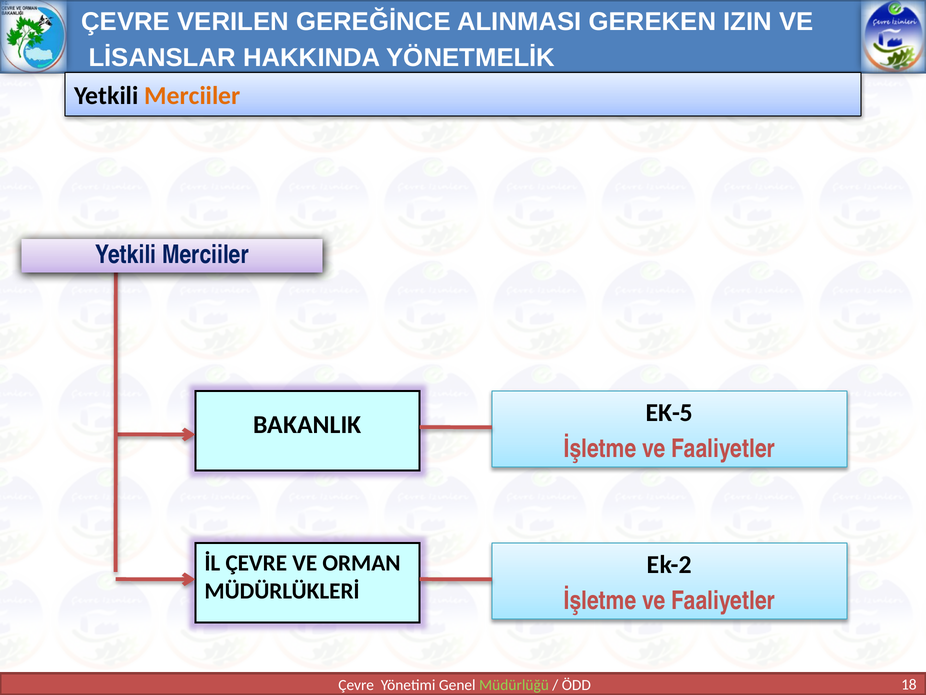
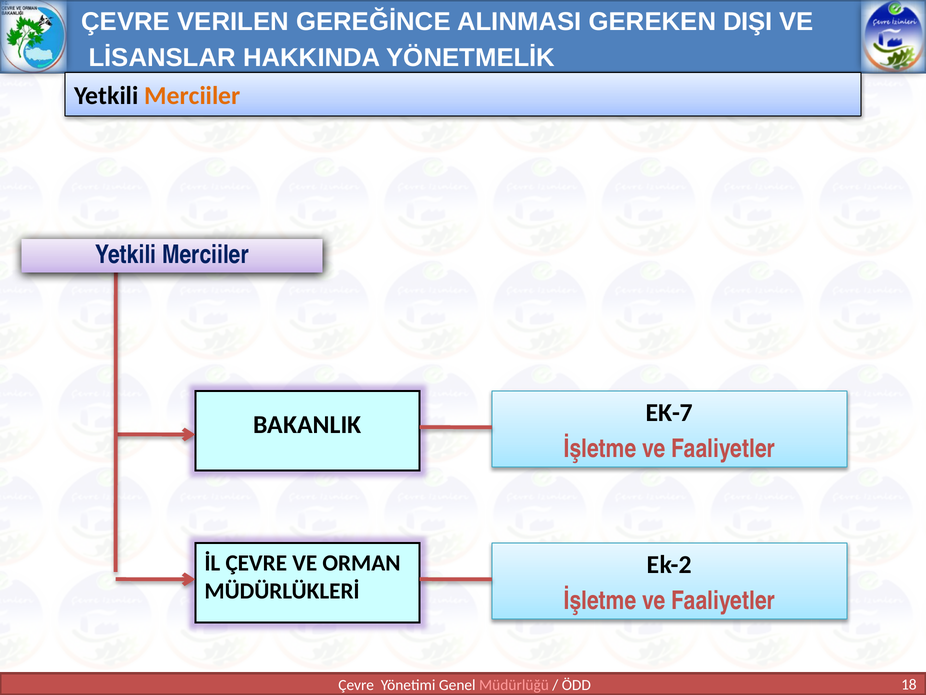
IZIN: IZIN -> DIŞI
EK-5: EK-5 -> EK-7
Müdürlüğü colour: light green -> pink
